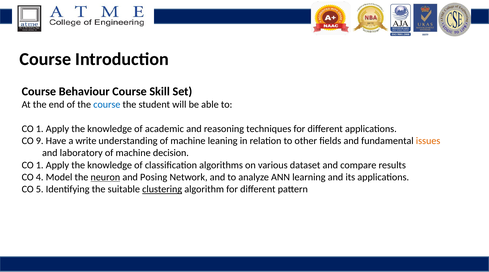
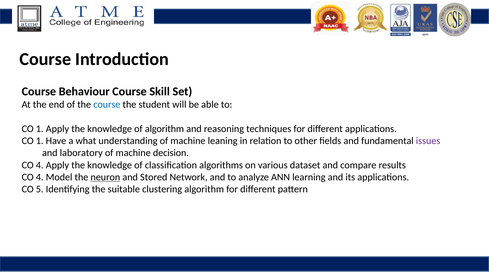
of academic: academic -> algorithm
9 at (40, 141): 9 -> 1
write: write -> what
issues colour: orange -> purple
1 at (40, 165): 1 -> 4
Posing: Posing -> Stored
clustering underline: present -> none
